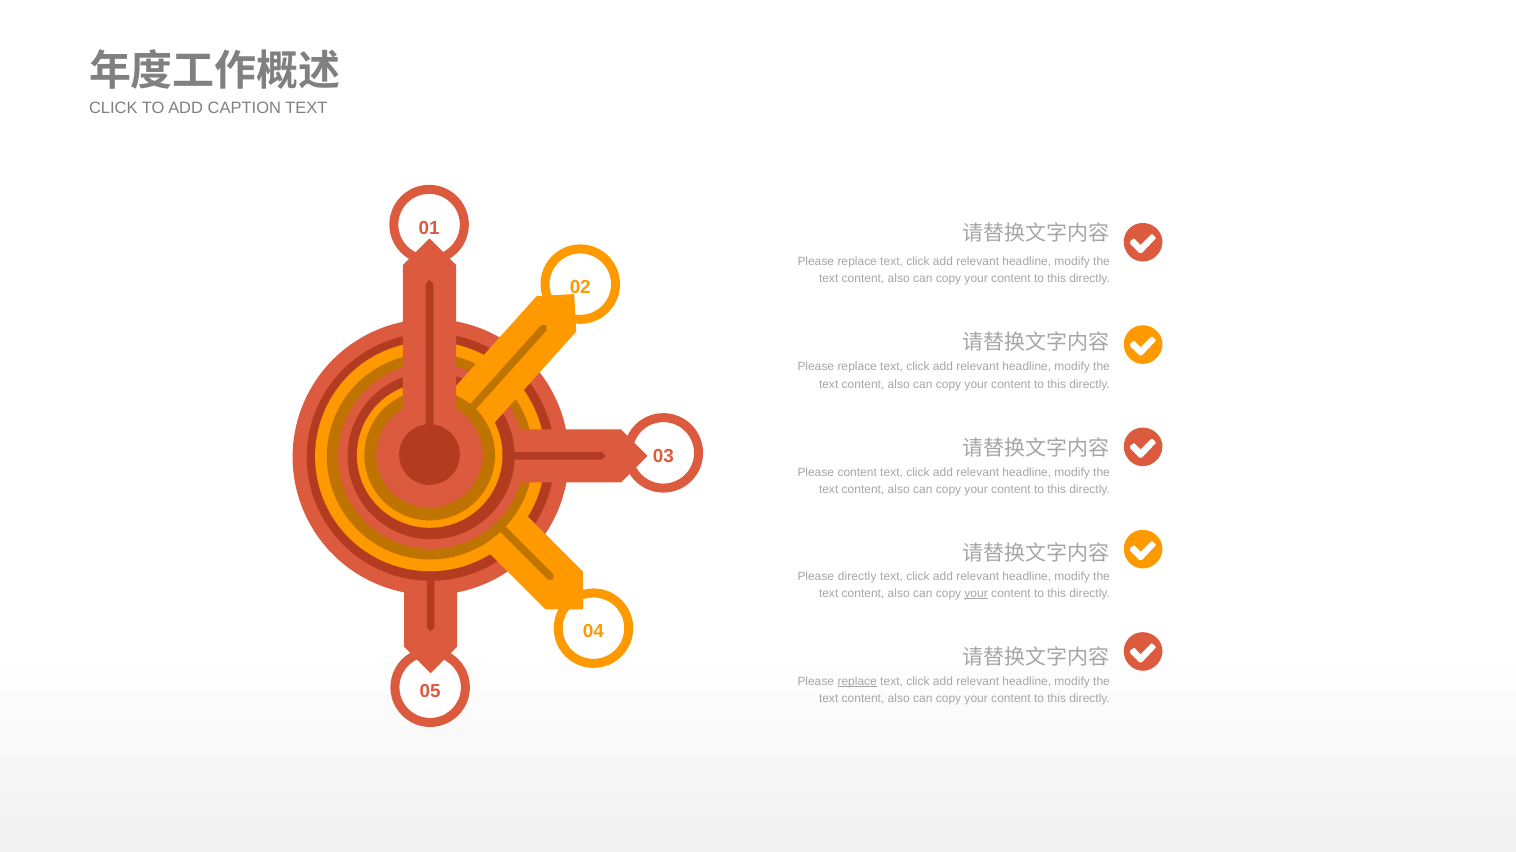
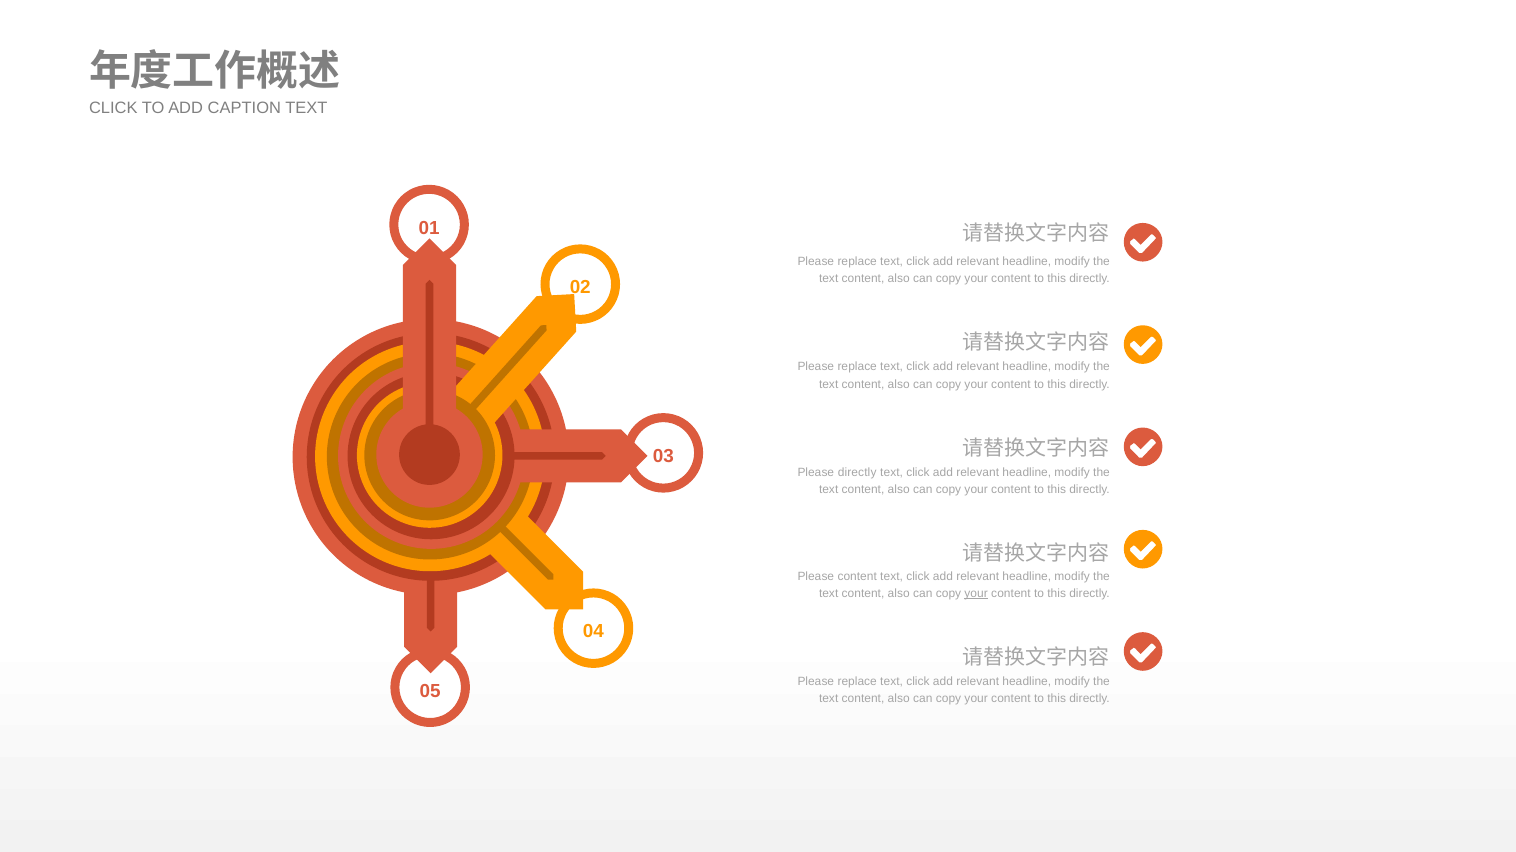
Please content: content -> directly
Please directly: directly -> content
replace at (857, 682) underline: present -> none
